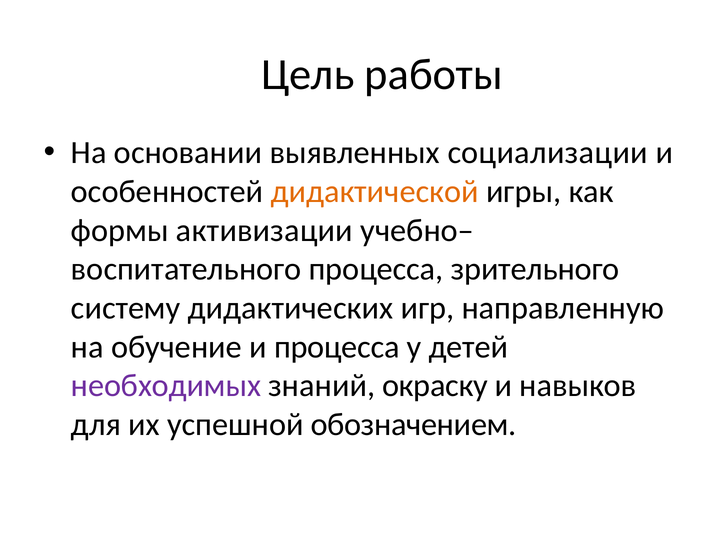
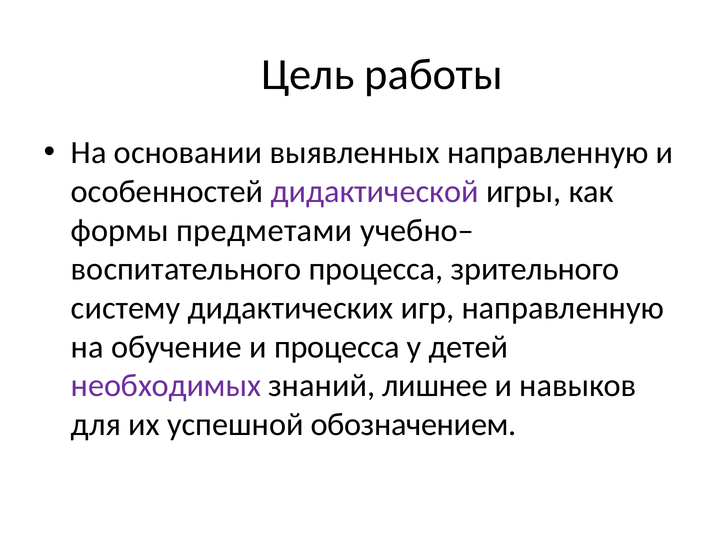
выявленных социализации: социализации -> направленную
дидактической colour: orange -> purple
активизации: активизации -> предметами
окраску: окраску -> лишнее
